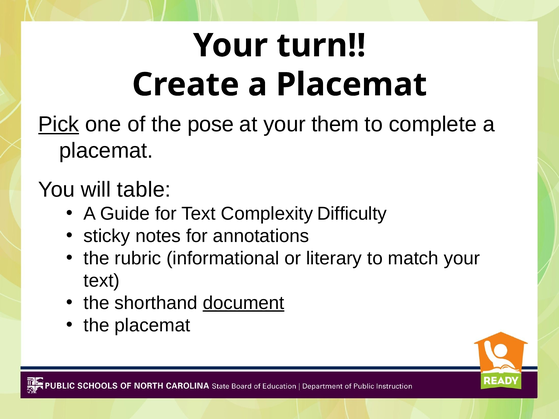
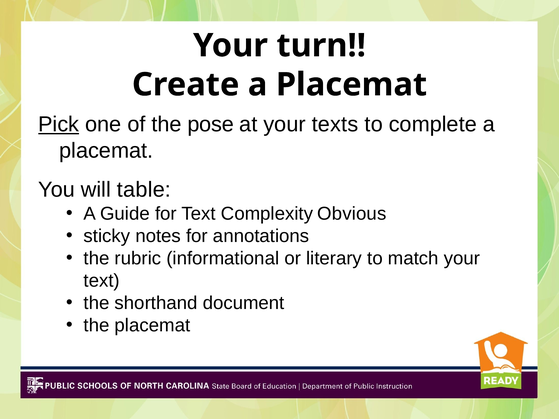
them: them -> texts
Difficulty: Difficulty -> Obvious
document underline: present -> none
